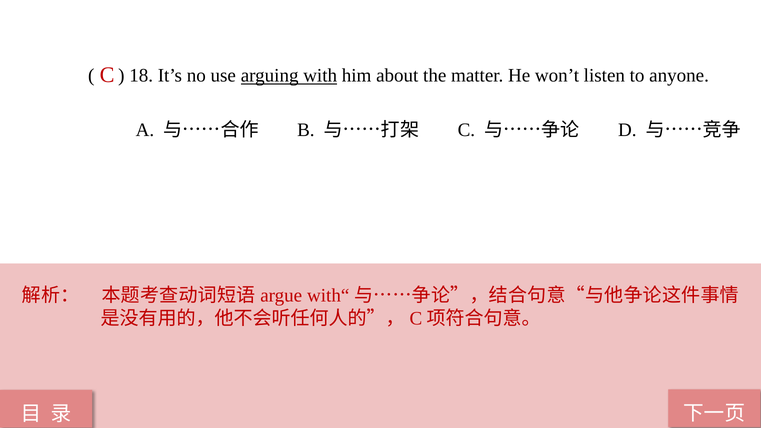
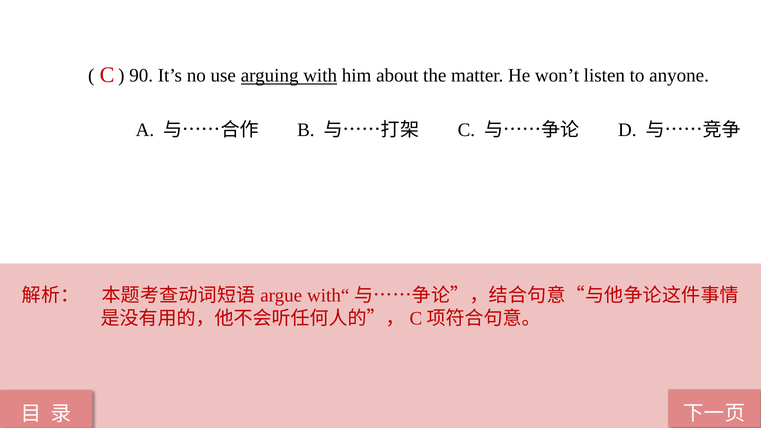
18: 18 -> 90
